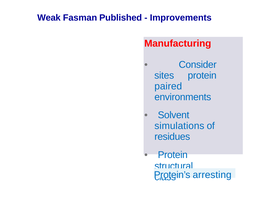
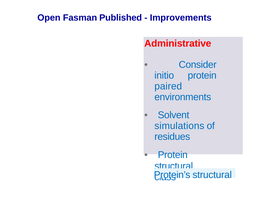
Weak: Weak -> Open
Manufacturing: Manufacturing -> Administrative
sites: sites -> initio
arresting at (212, 174): arresting -> structural
